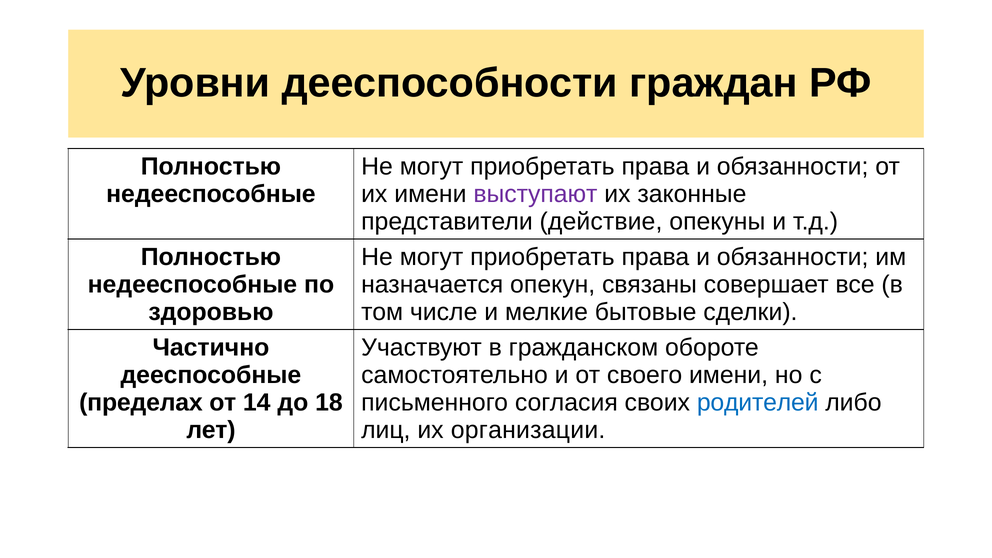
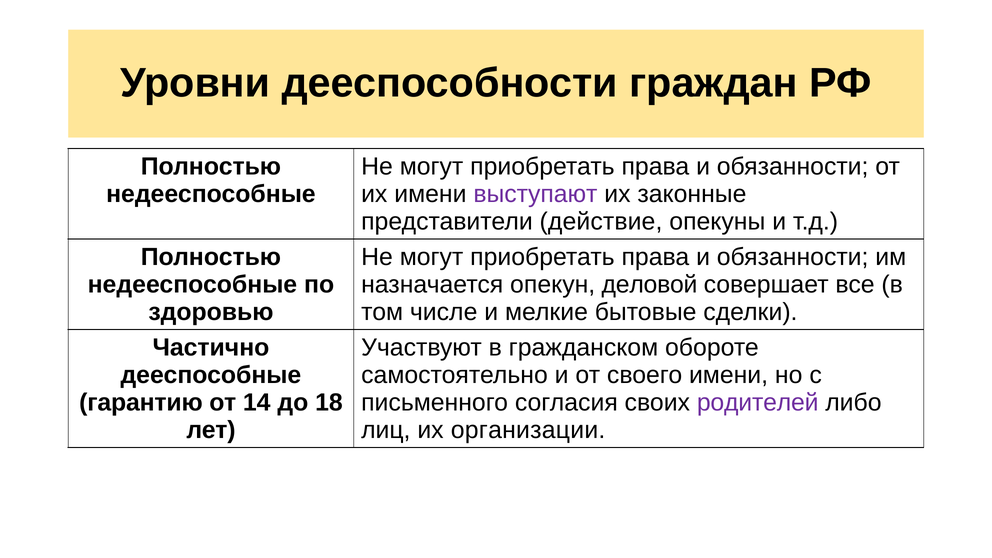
связаны: связаны -> деловой
пределах: пределах -> гарантию
родителей colour: blue -> purple
